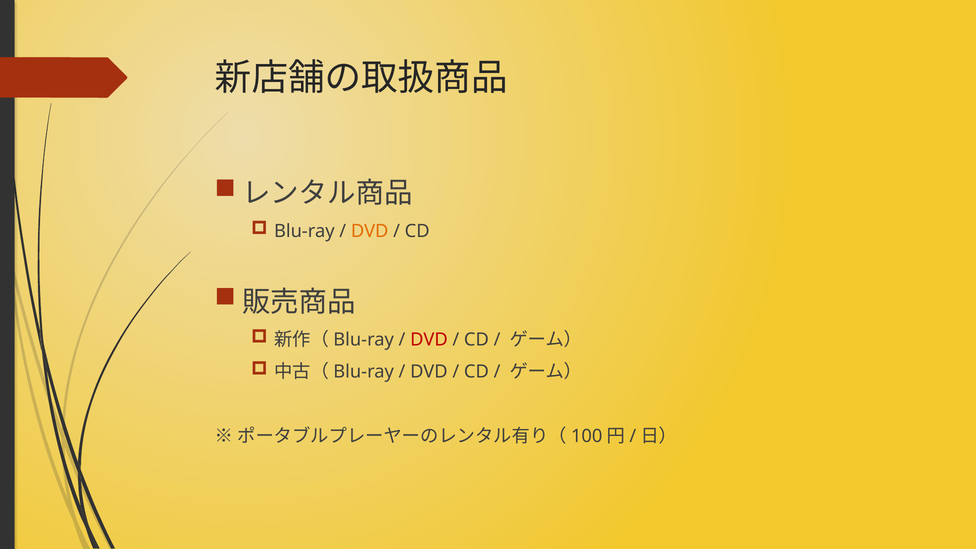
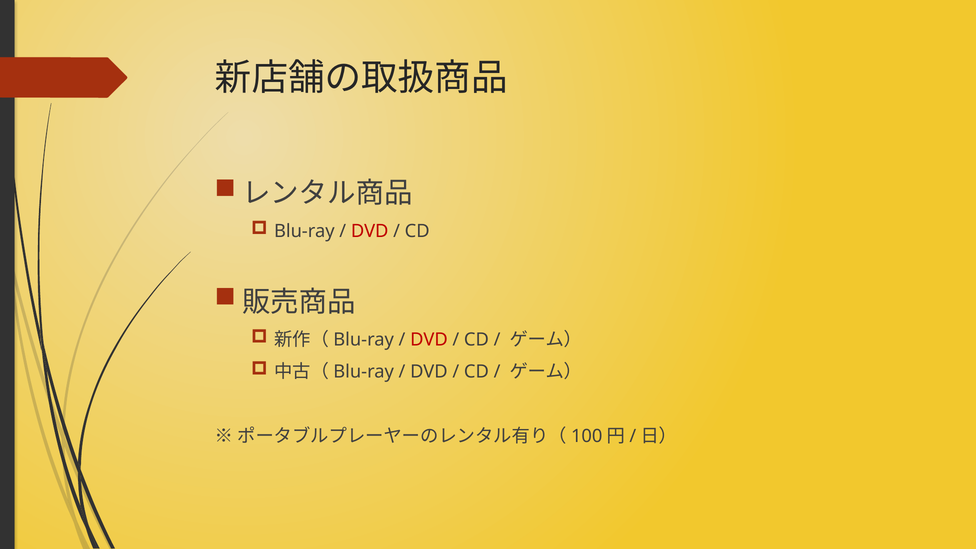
DVD at (370, 231) colour: orange -> red
